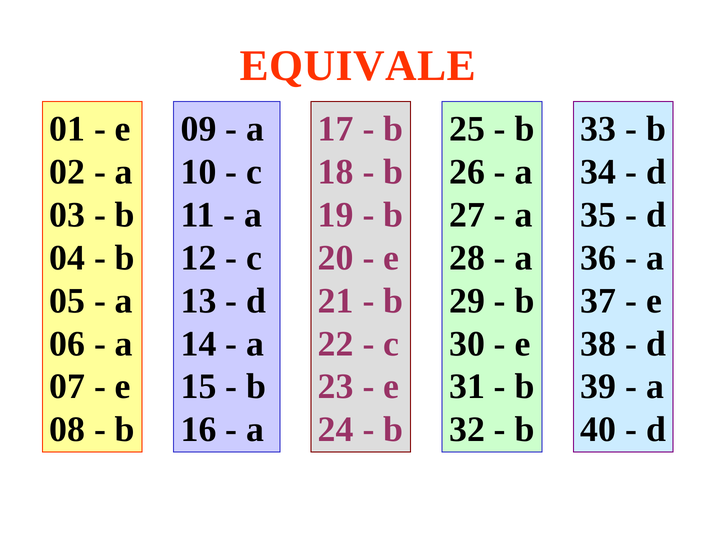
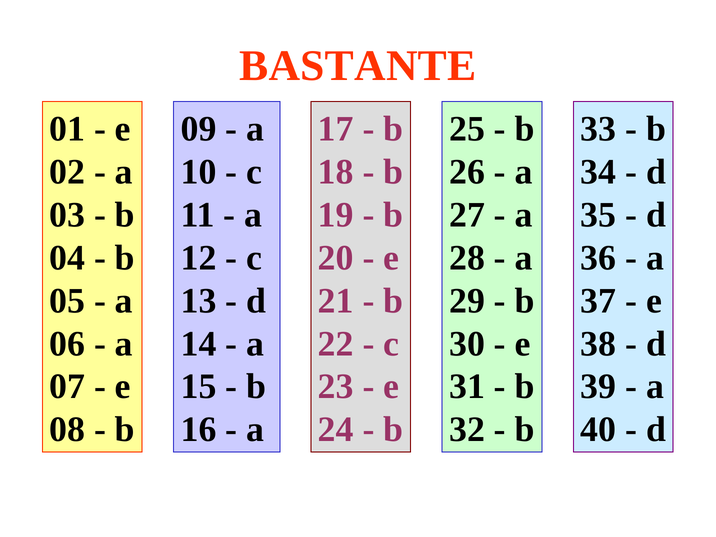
EQUIVALE: EQUIVALE -> BASTANTE
